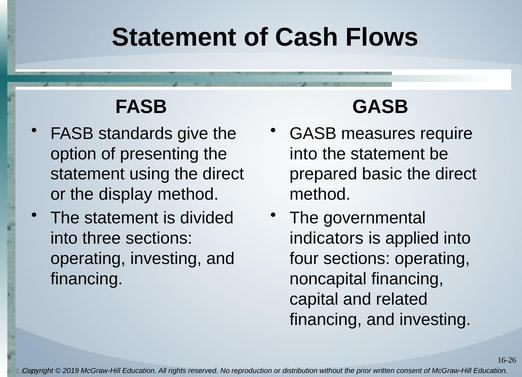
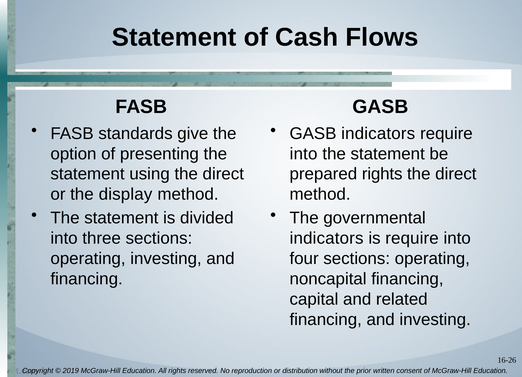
GASB measures: measures -> indicators
prepared basic: basic -> rights
is applied: applied -> require
